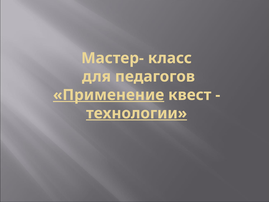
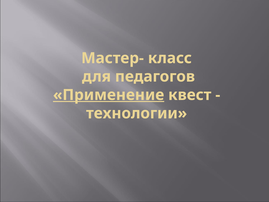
технологии underline: present -> none
